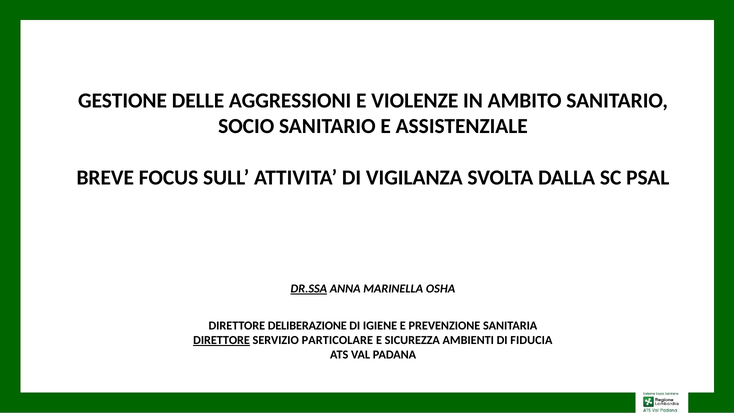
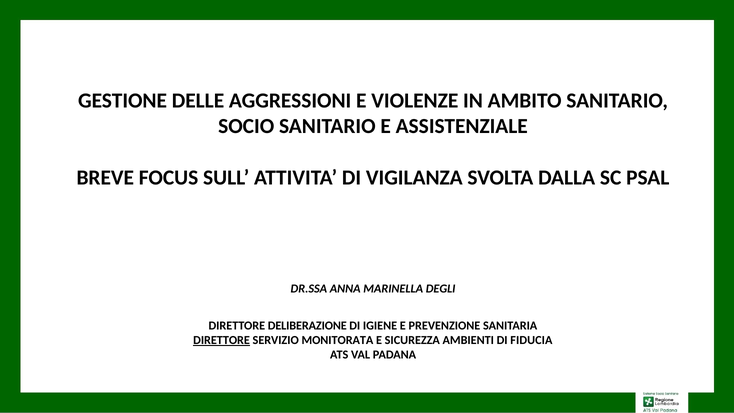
DR.SSA underline: present -> none
OSHA: OSHA -> DEGLI
PARTICOLARE: PARTICOLARE -> MONITORATA
